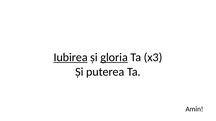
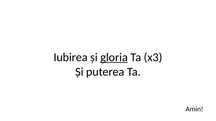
Iubirea underline: present -> none
